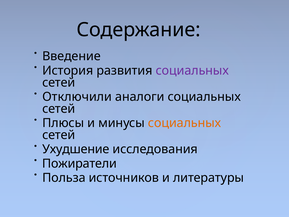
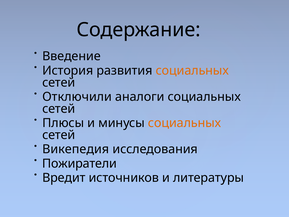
социальных at (192, 70) colour: purple -> orange
Ухудшение: Ухудшение -> Викепедия
Польза: Польза -> Вредит
